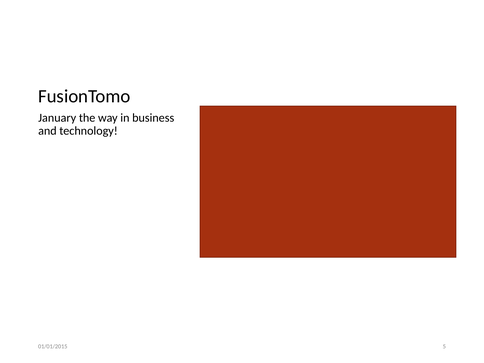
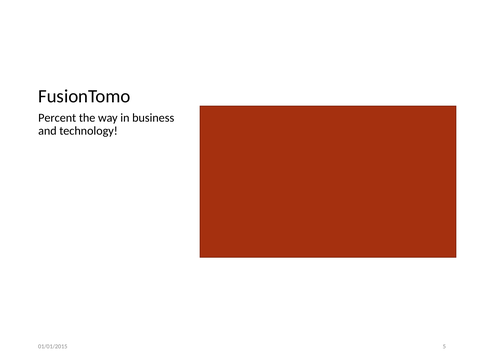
January: January -> Percent
